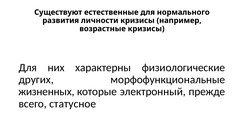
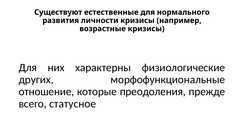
жизненных: жизненных -> отношение
электронный: электронный -> преодоления
